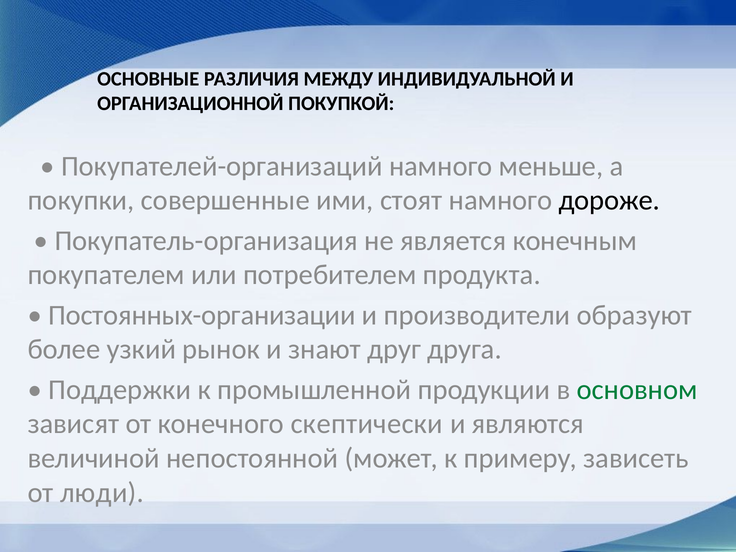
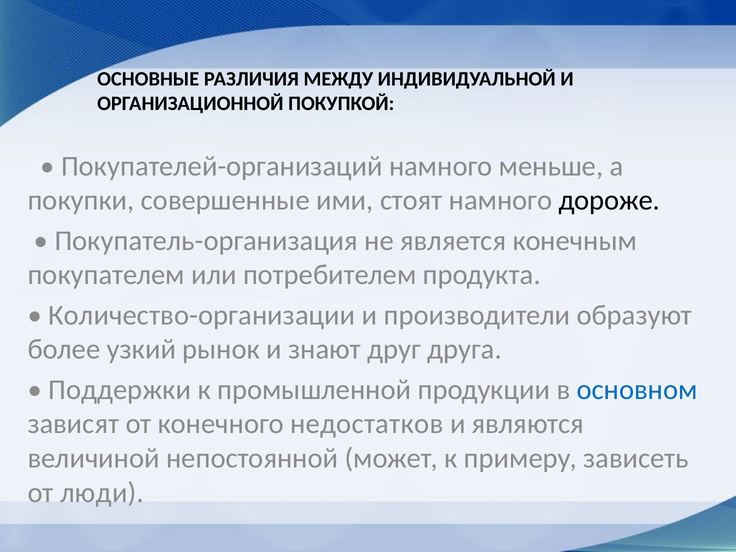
Постоянных-организации: Постоянных-организации -> Количество-организации
основном colour: green -> blue
скептически: скептически -> недостатков
